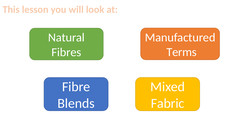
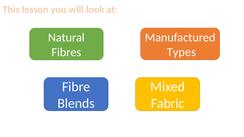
Terms: Terms -> Types
